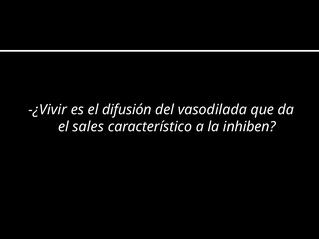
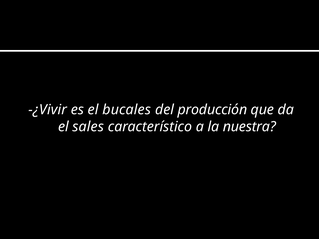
difusión: difusión -> bucales
vasodilada: vasodilada -> producción
inhiben: inhiben -> nuestra
